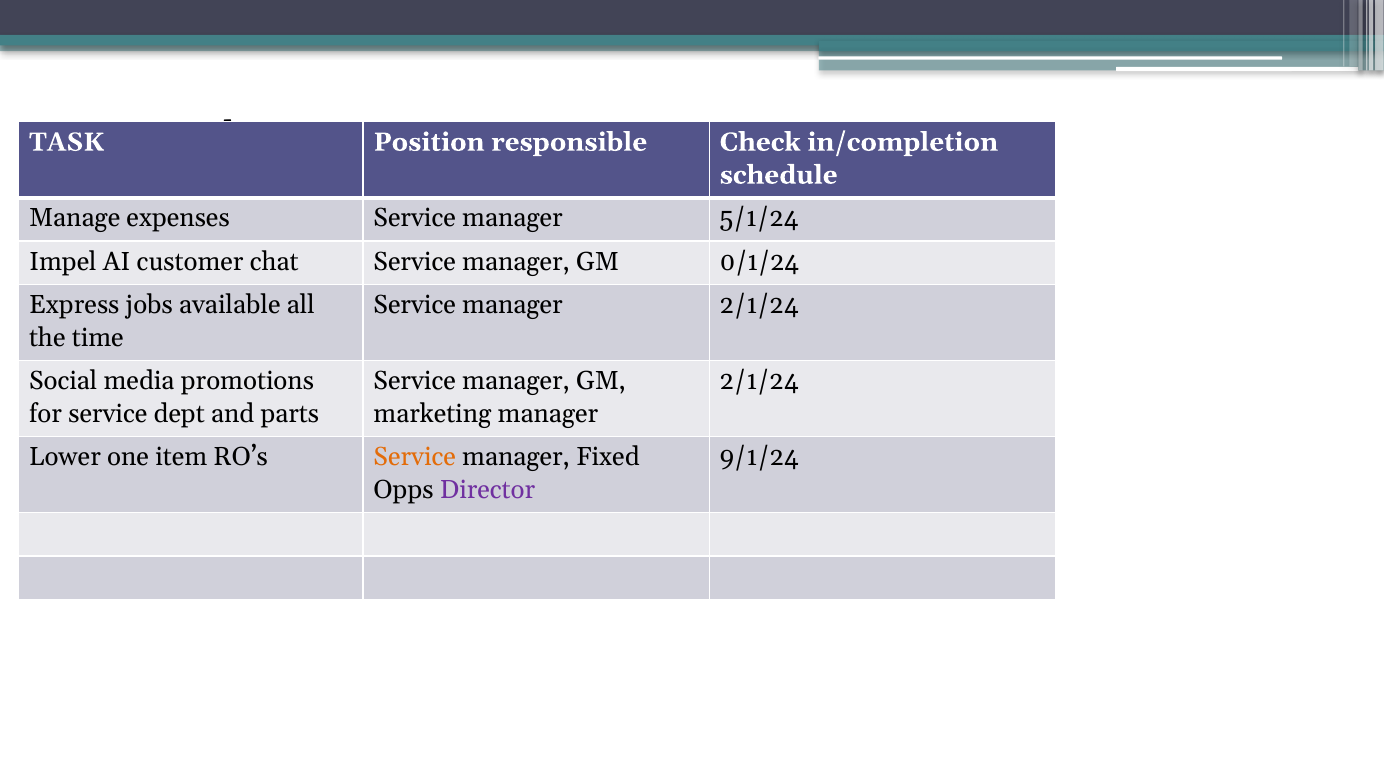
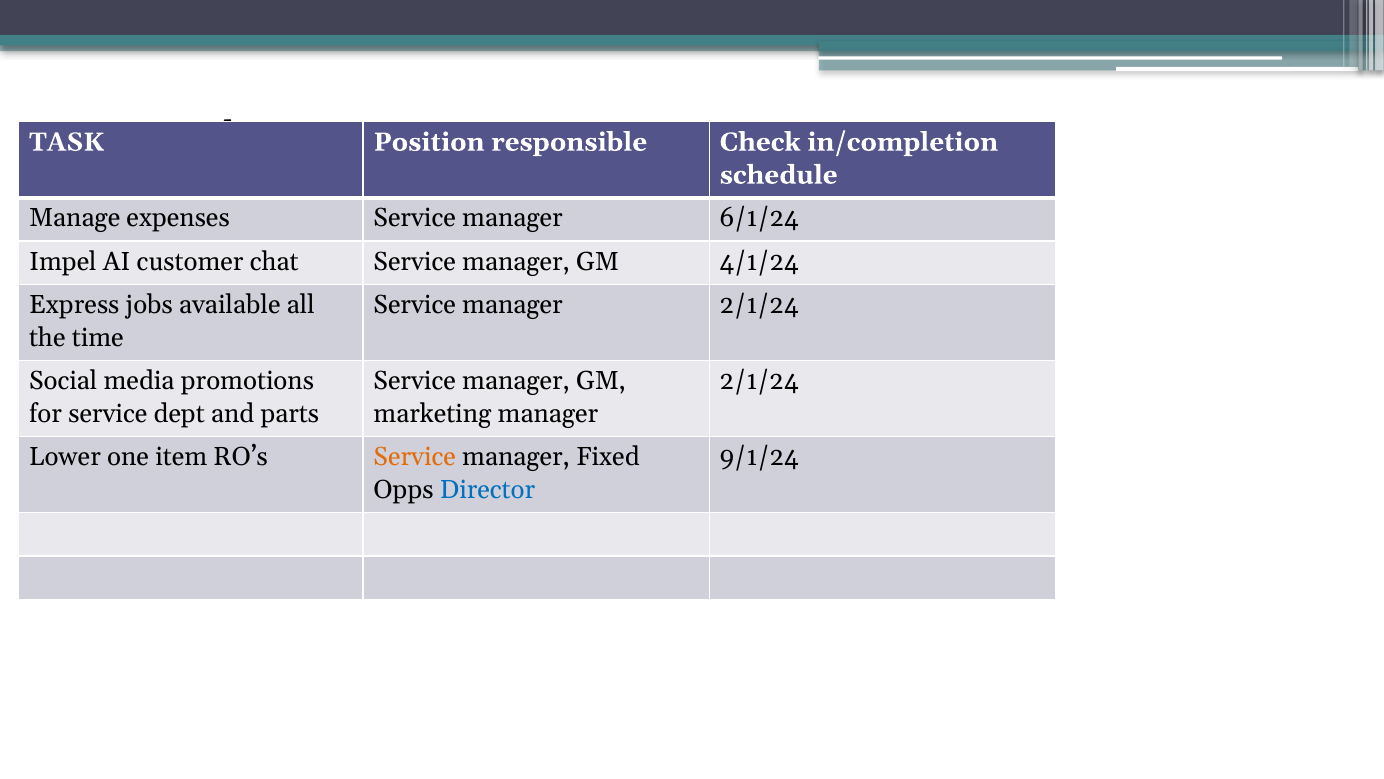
5/1/24: 5/1/24 -> 6/1/24
0/1/24: 0/1/24 -> 4/1/24
Director colour: purple -> blue
